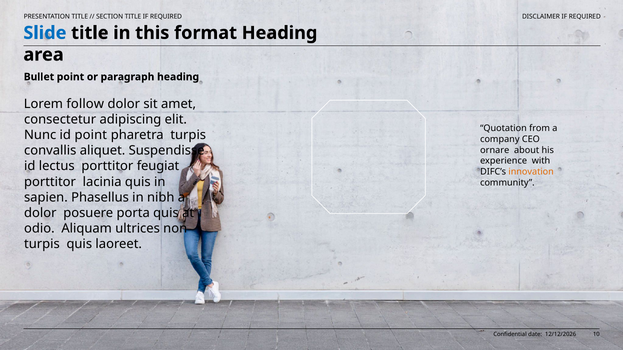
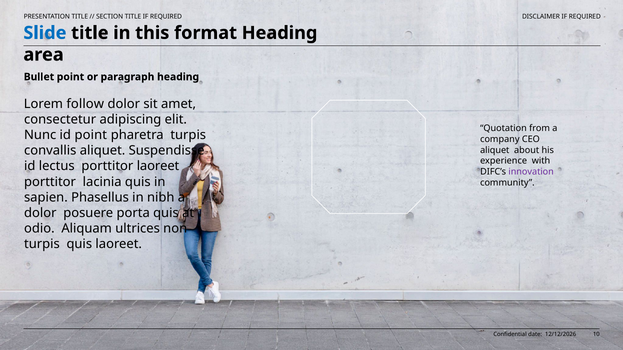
ornare at (495, 150): ornare -> aliquet
porttitor feugiat: feugiat -> laoreet
innovation colour: orange -> purple
